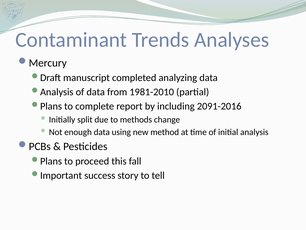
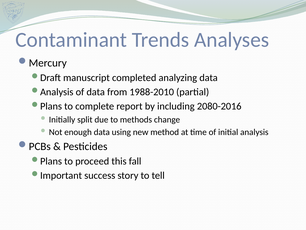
1981-2010: 1981-2010 -> 1988-2010
2091-2016: 2091-2016 -> 2080-2016
